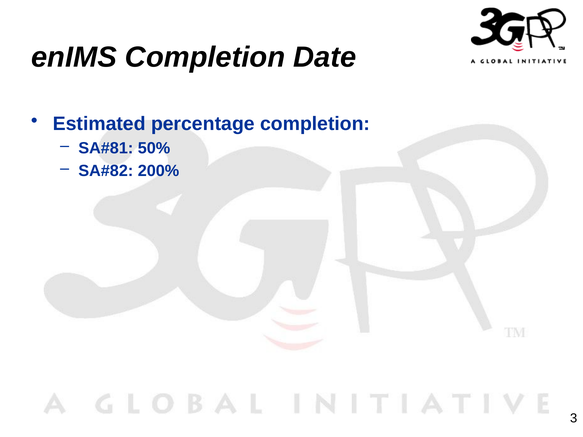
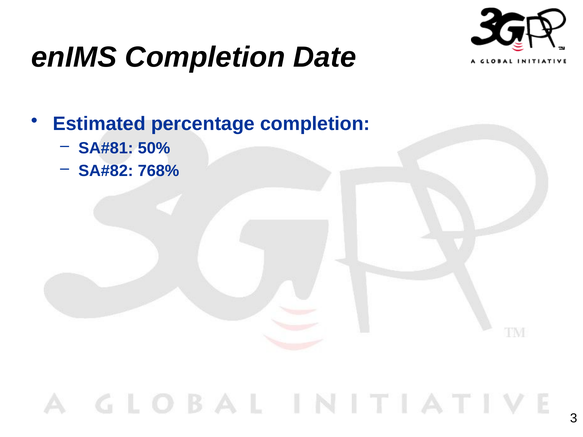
200%: 200% -> 768%
